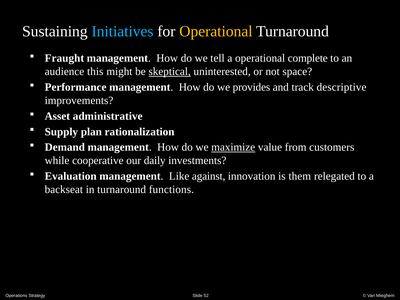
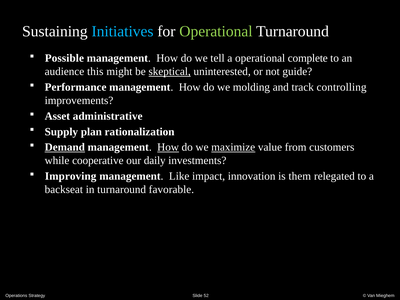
Operational at (216, 32) colour: yellow -> light green
Fraught: Fraught -> Possible
space: space -> guide
provides: provides -> molding
descriptive: descriptive -> controlling
Demand underline: none -> present
How at (168, 147) underline: none -> present
Evaluation: Evaluation -> Improving
against: against -> impact
functions: functions -> favorable
